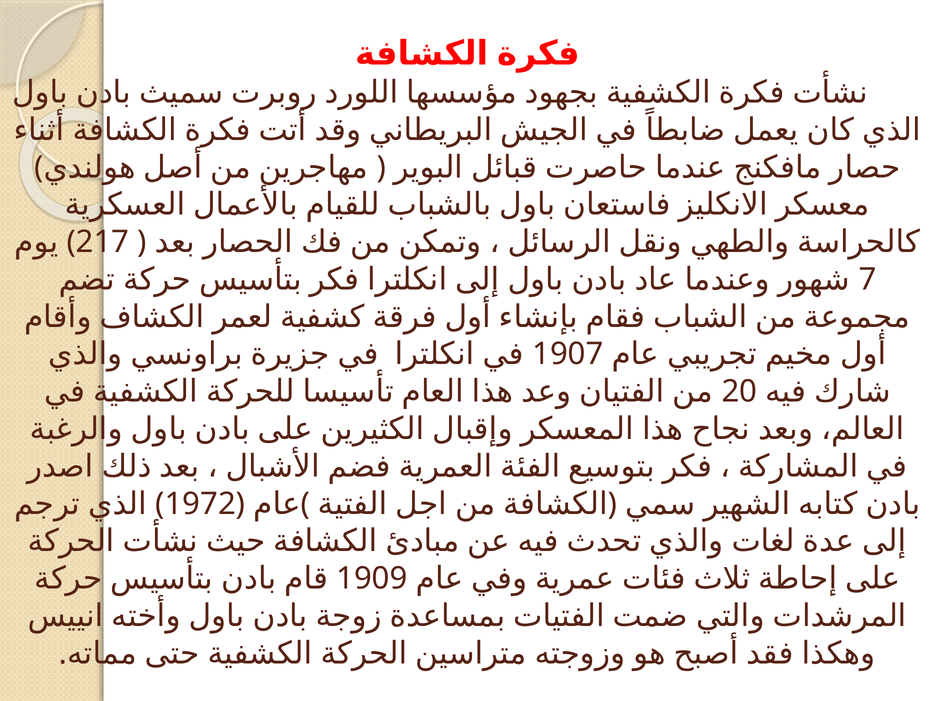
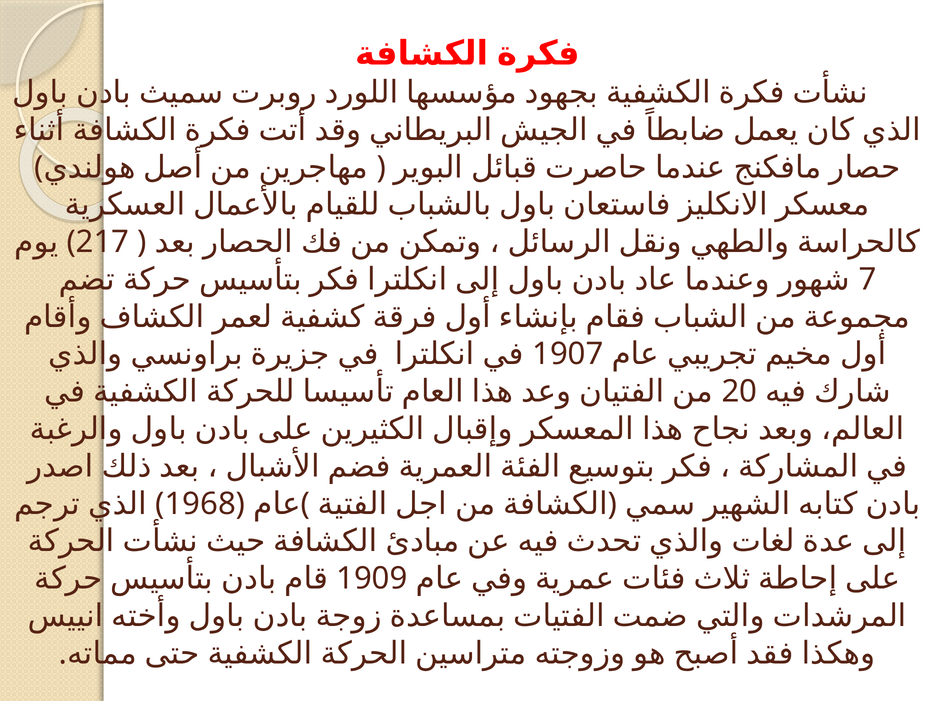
1972: 1972 -> 1968
